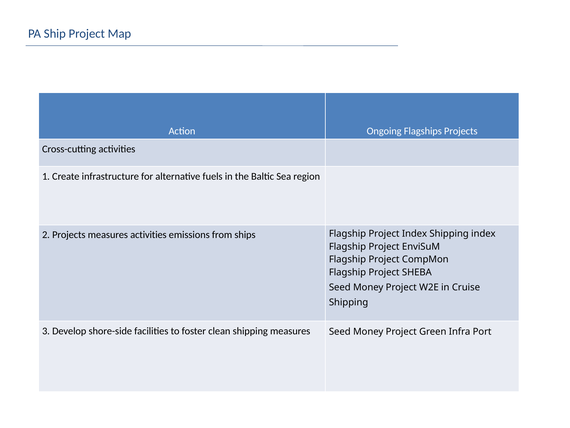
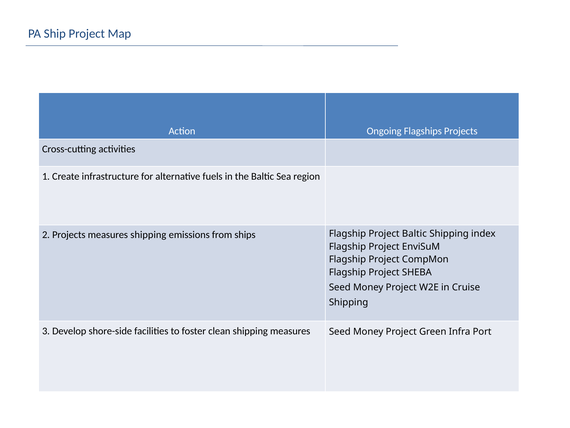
measures activities: activities -> shipping
Project Index: Index -> Baltic
